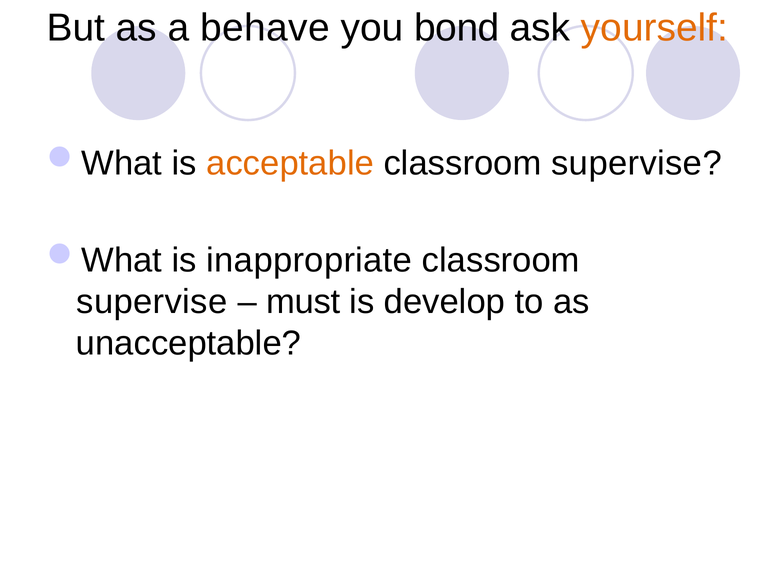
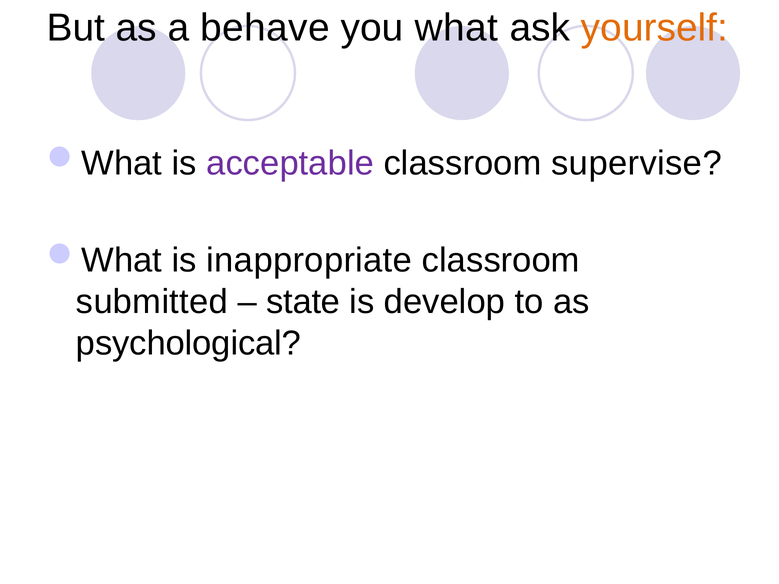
bond: bond -> what
acceptable colour: orange -> purple
supervise at (152, 302): supervise -> submitted
must: must -> state
unacceptable: unacceptable -> psychological
